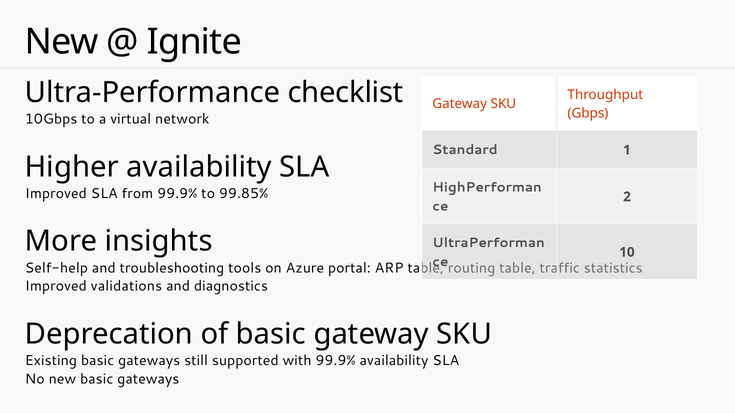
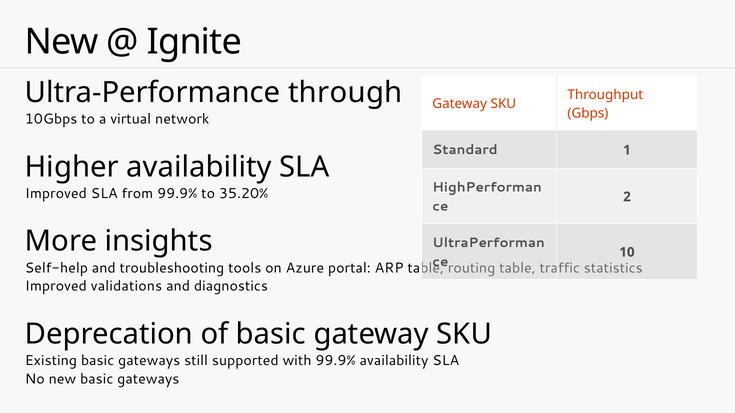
checklist: checklist -> through
99.85%: 99.85% -> 35.20%
